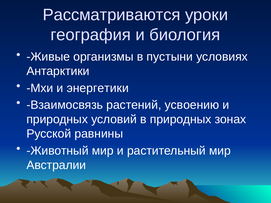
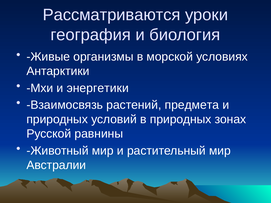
пустыни: пустыни -> морской
усвоению: усвоению -> предмета
